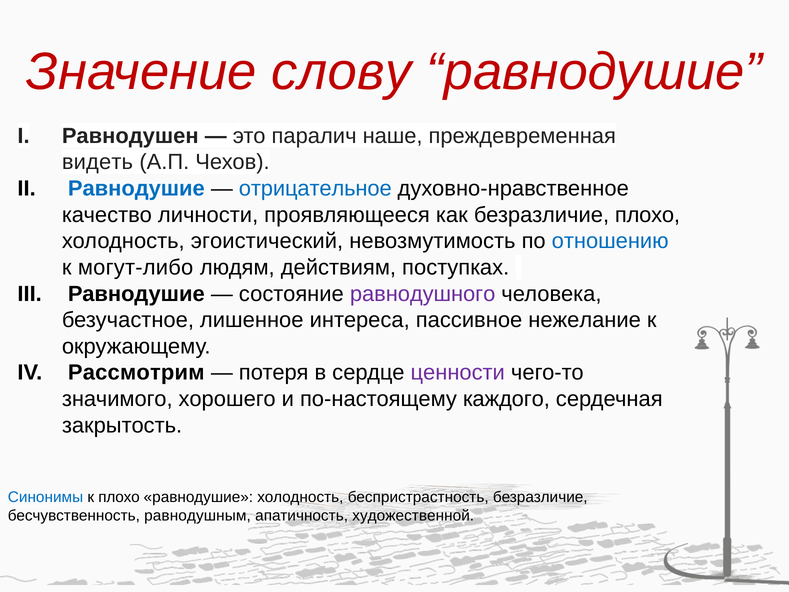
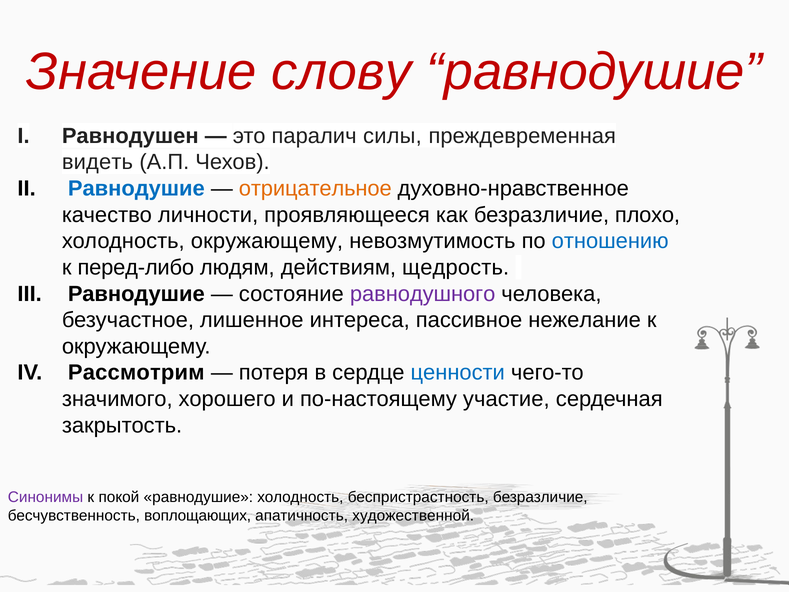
наше: наше -> силы
отрицательное colour: blue -> orange
холодность эгоистический: эгоистический -> окружающему
могут-либо: могут-либо -> перед-либо
поступках: поступках -> щедрость
ценности colour: purple -> blue
каждого: каждого -> участие
Синонимы colour: blue -> purple
к плохо: плохо -> покой
равнодушным: равнодушным -> воплощающих
